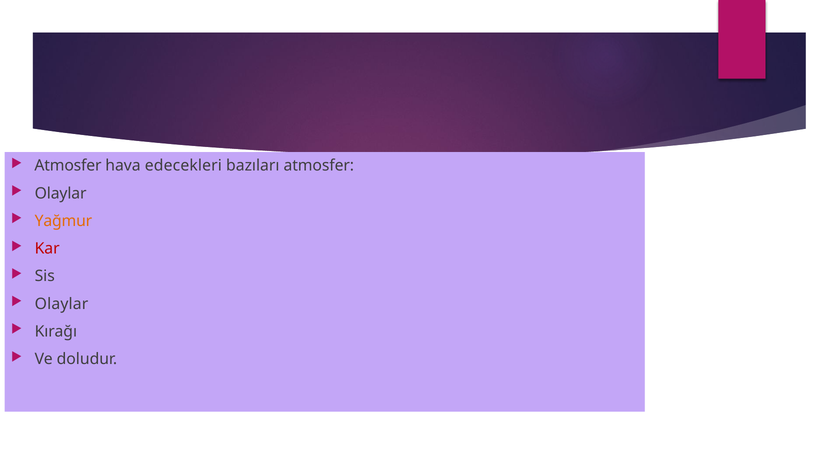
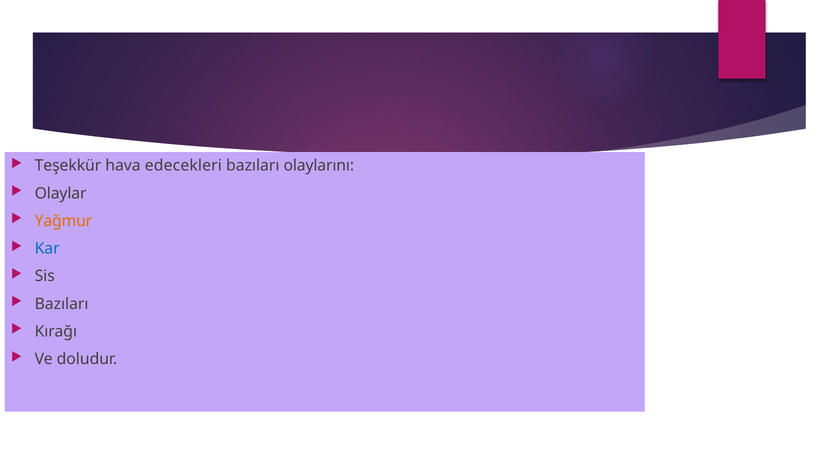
Atmosfer at (68, 166): Atmosfer -> Teşekkür
bazıları atmosfer: atmosfer -> olaylarını
Kar colour: red -> blue
Olaylar at (61, 304): Olaylar -> Bazıları
